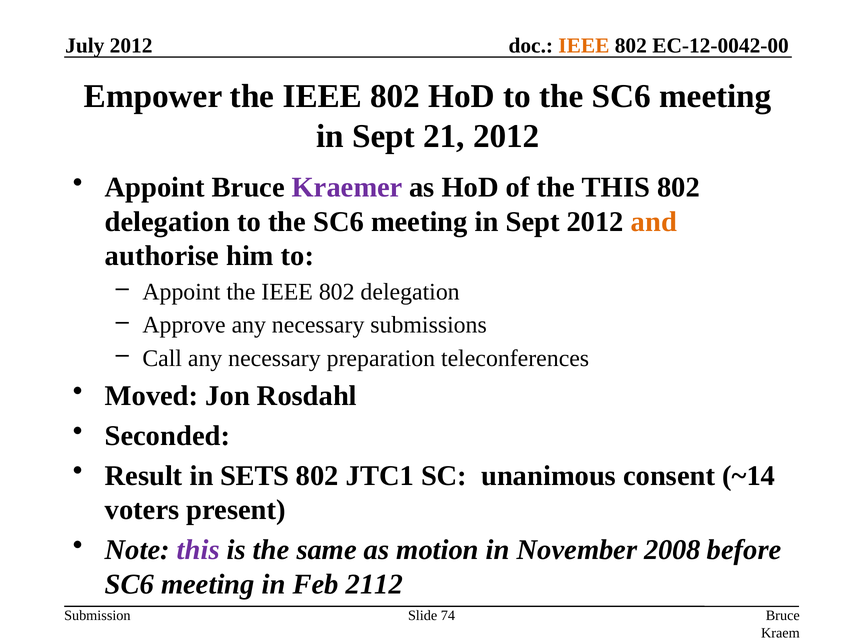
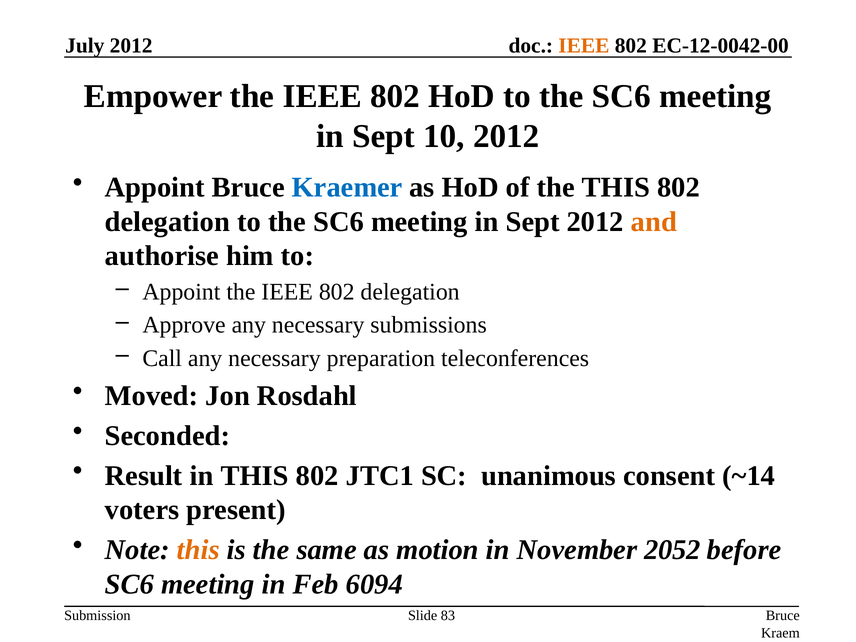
21: 21 -> 10
Kraemer colour: purple -> blue
in SETS: SETS -> THIS
this at (198, 550) colour: purple -> orange
2008: 2008 -> 2052
2112: 2112 -> 6094
74: 74 -> 83
